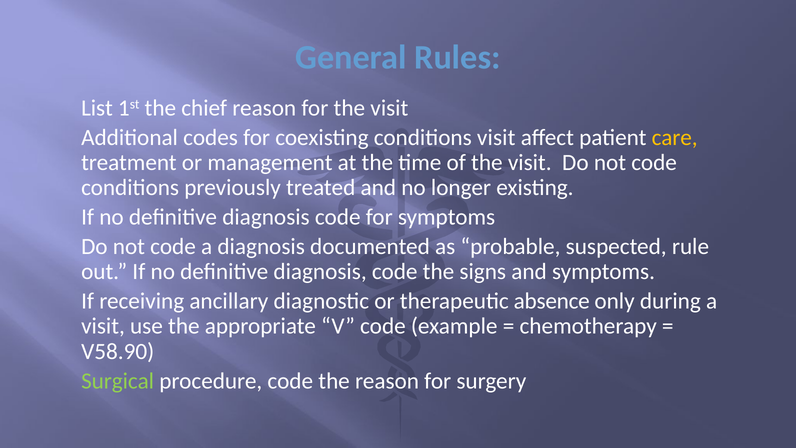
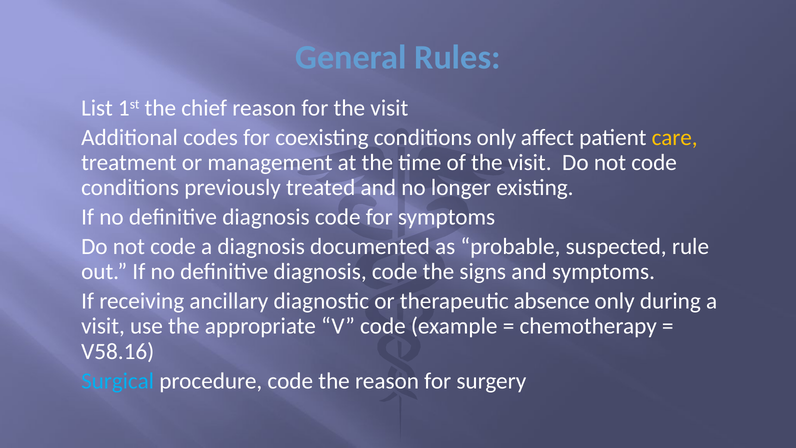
conditions visit: visit -> only
V58.90: V58.90 -> V58.16
Surgical colour: light green -> light blue
